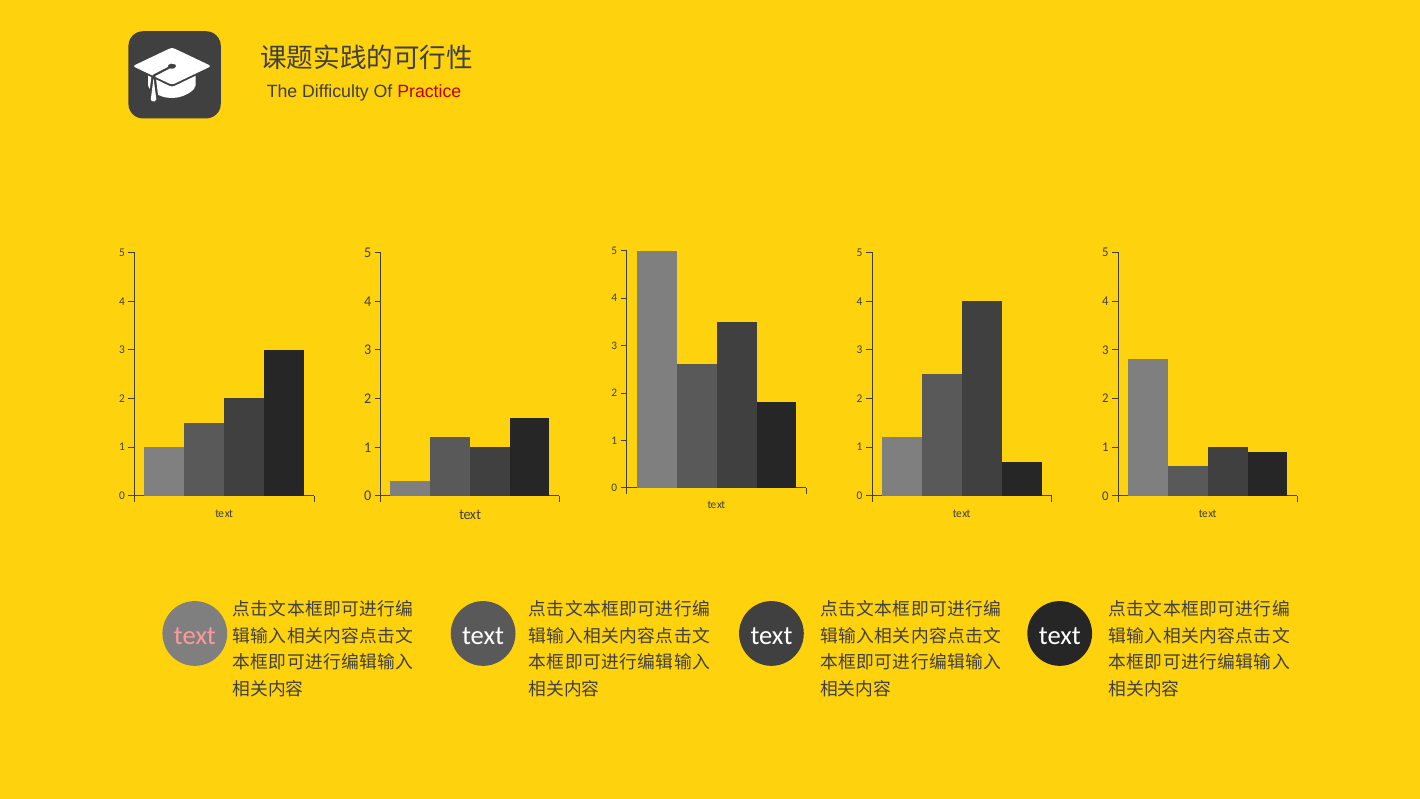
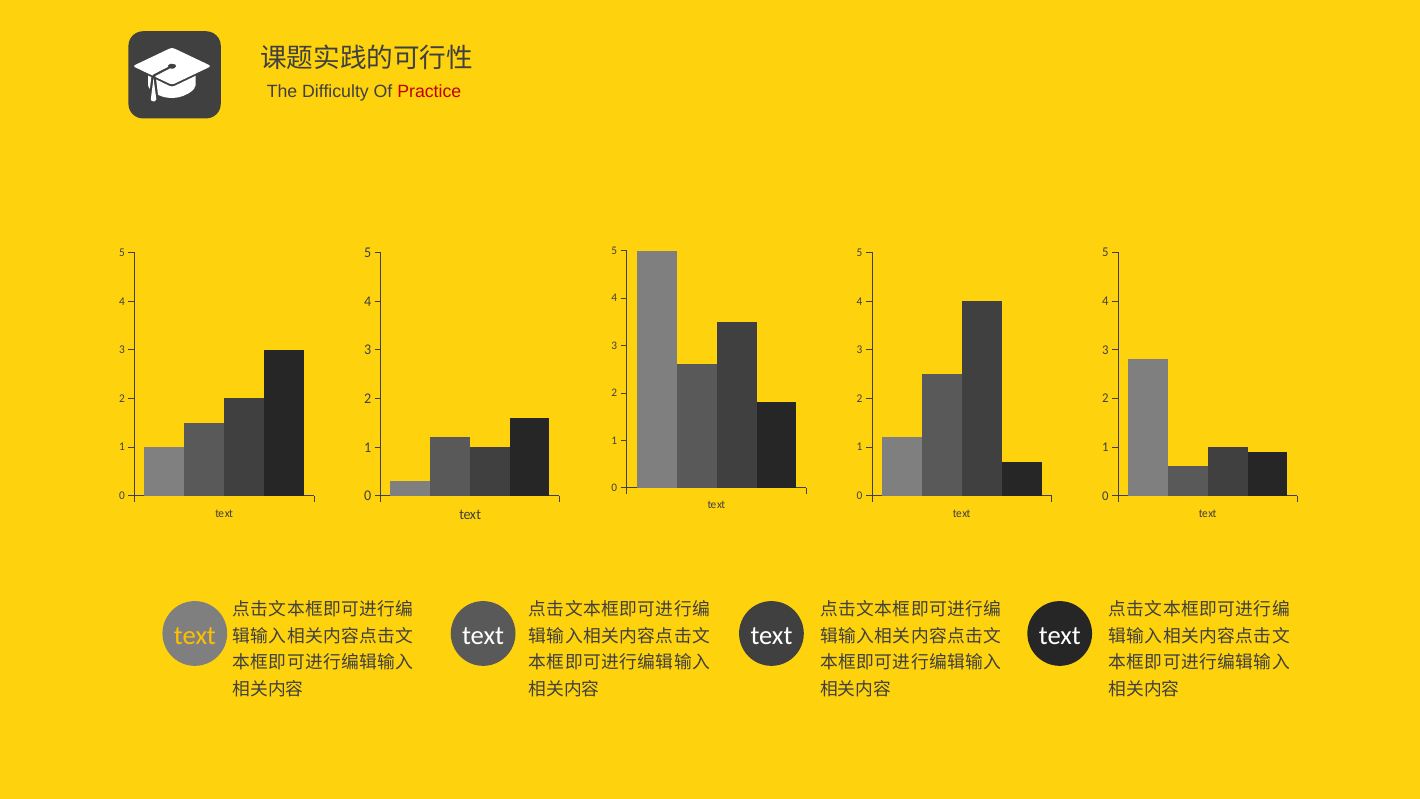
text at (195, 635) colour: pink -> yellow
